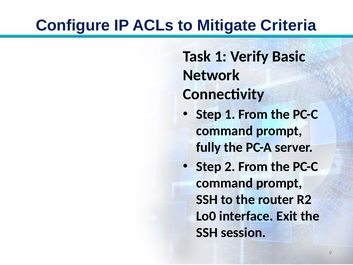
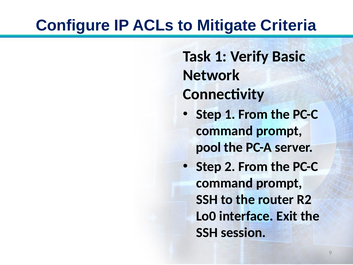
fully: fully -> pool
